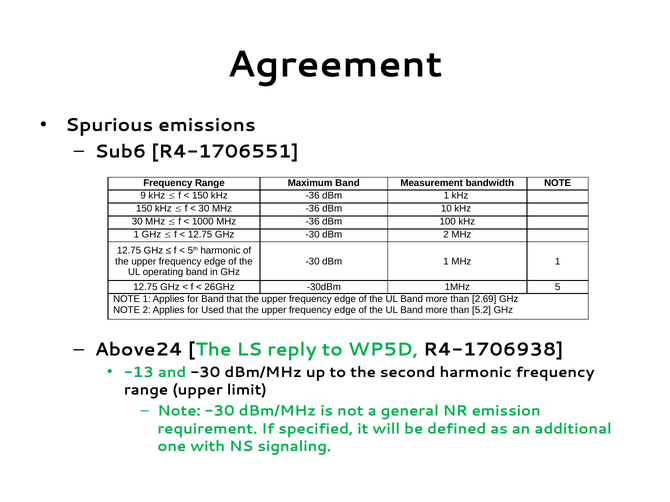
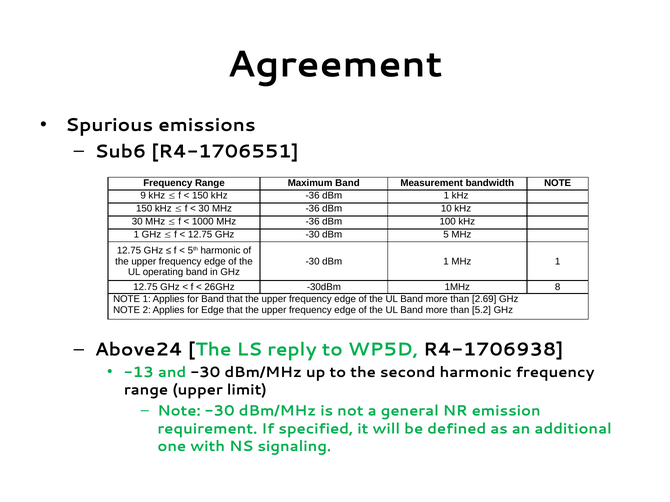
2: 2 -> 5
5: 5 -> 8
for Used: Used -> Edge
